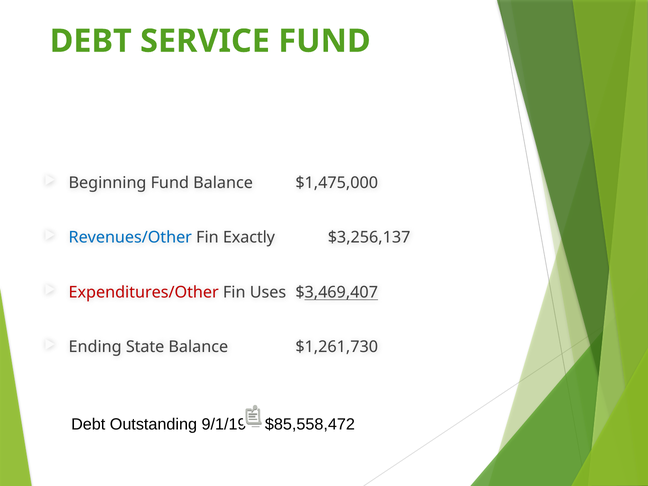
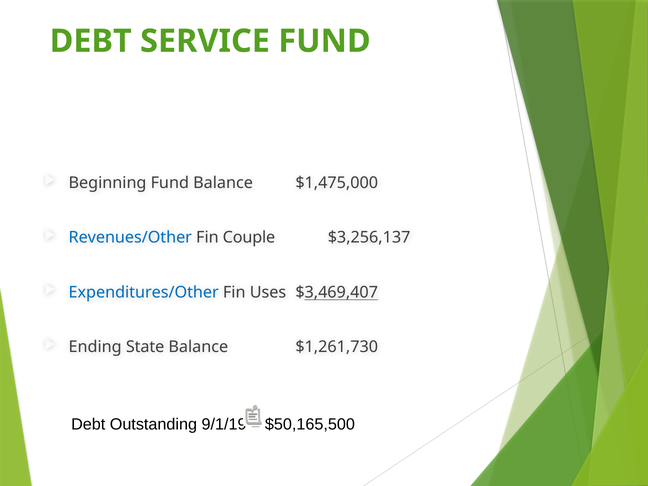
Exactly: Exactly -> Couple
Expenditures/Other colour: red -> blue
$85,558,472: $85,558,472 -> $50,165,500
